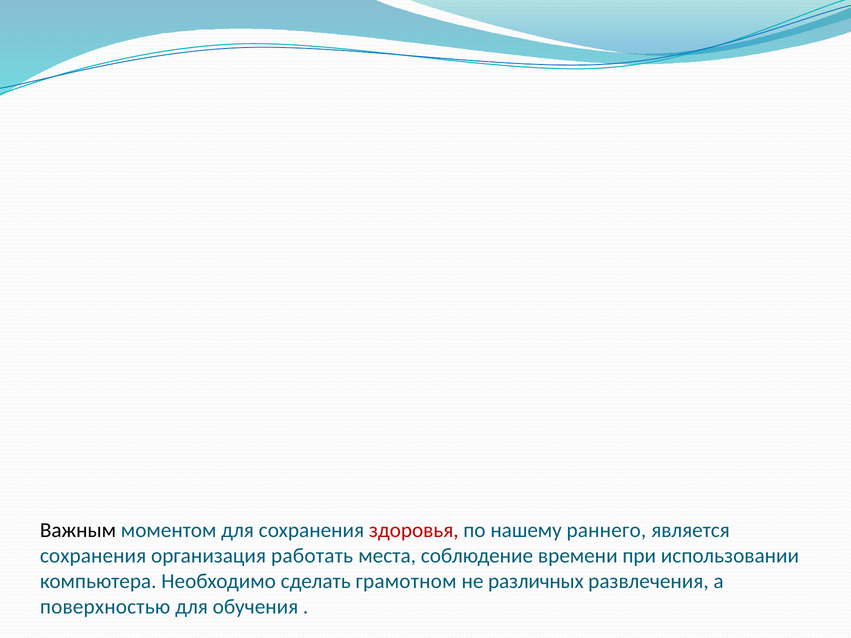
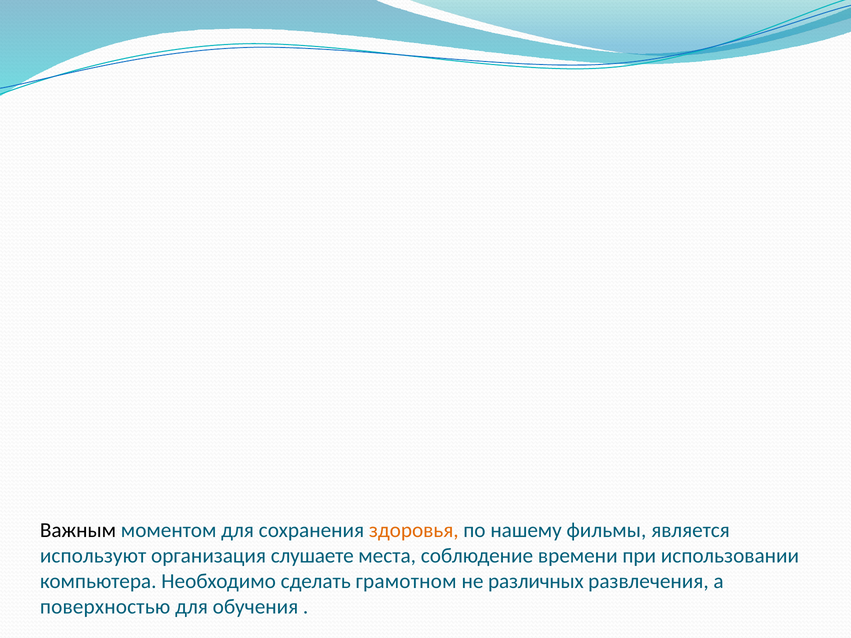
здоровья colour: red -> orange
раннего: раннего -> фильмы
сохранения at (93, 556): сохранения -> используют
работать: работать -> слушаете
